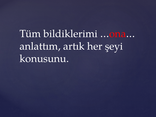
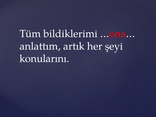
konusunu: konusunu -> konularını
